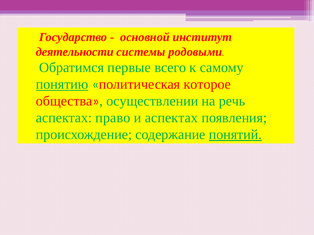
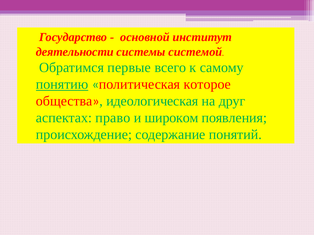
родовыми: родовыми -> системой
осуществлении: осуществлении -> идеологическая
речь: речь -> друг
и аспектах: аспектах -> широком
понятий underline: present -> none
